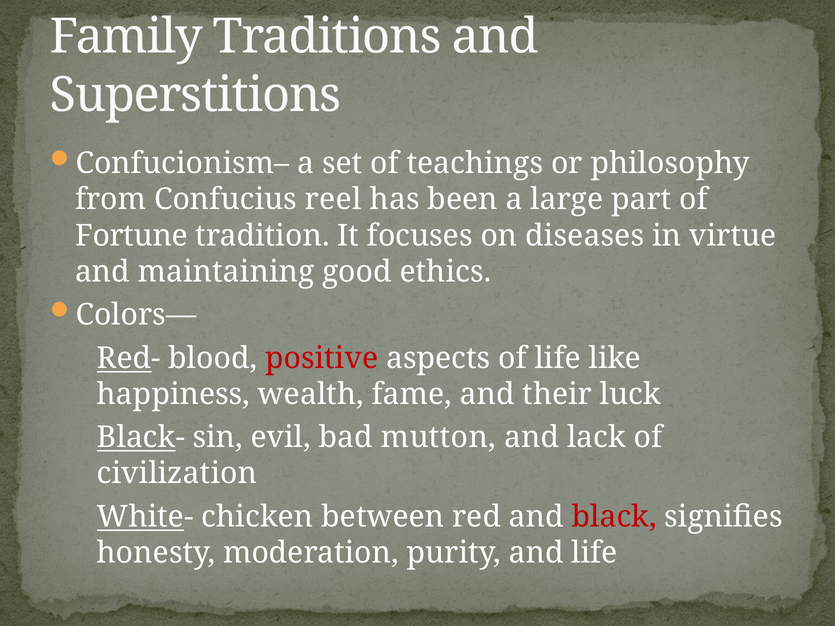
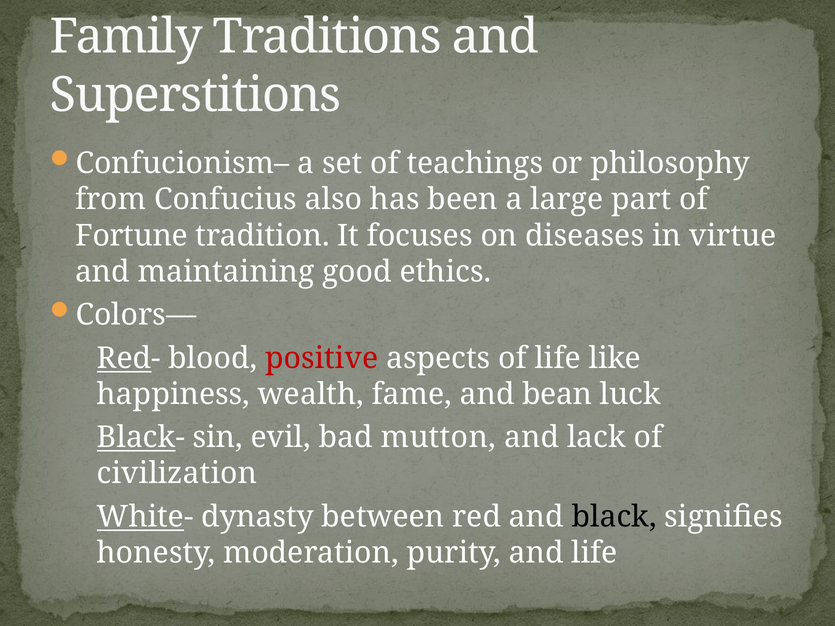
reel: reel -> also
their: their -> bean
chicken: chicken -> dynasty
black colour: red -> black
